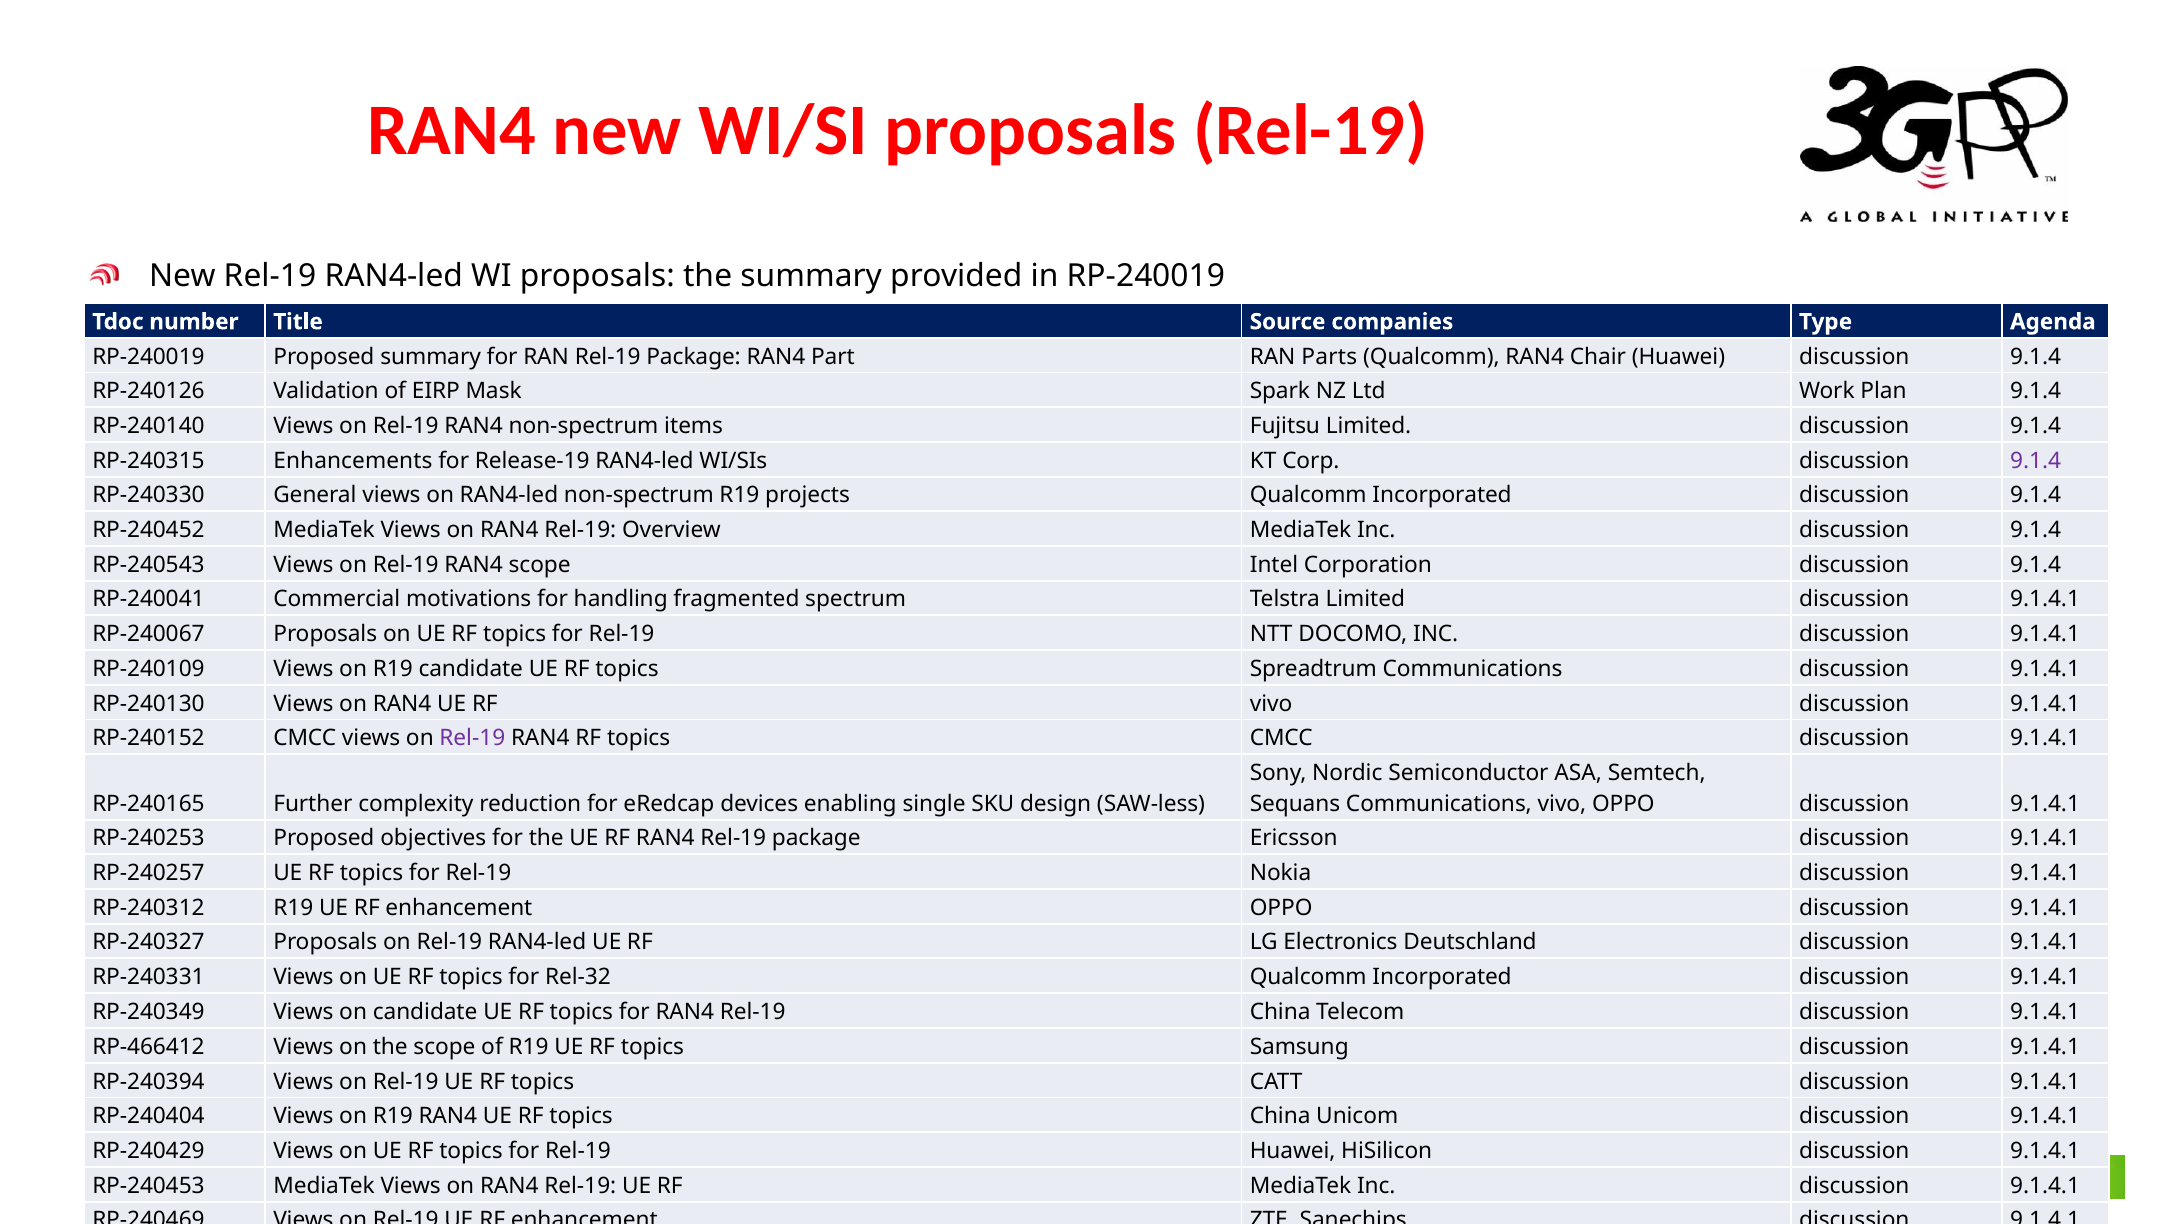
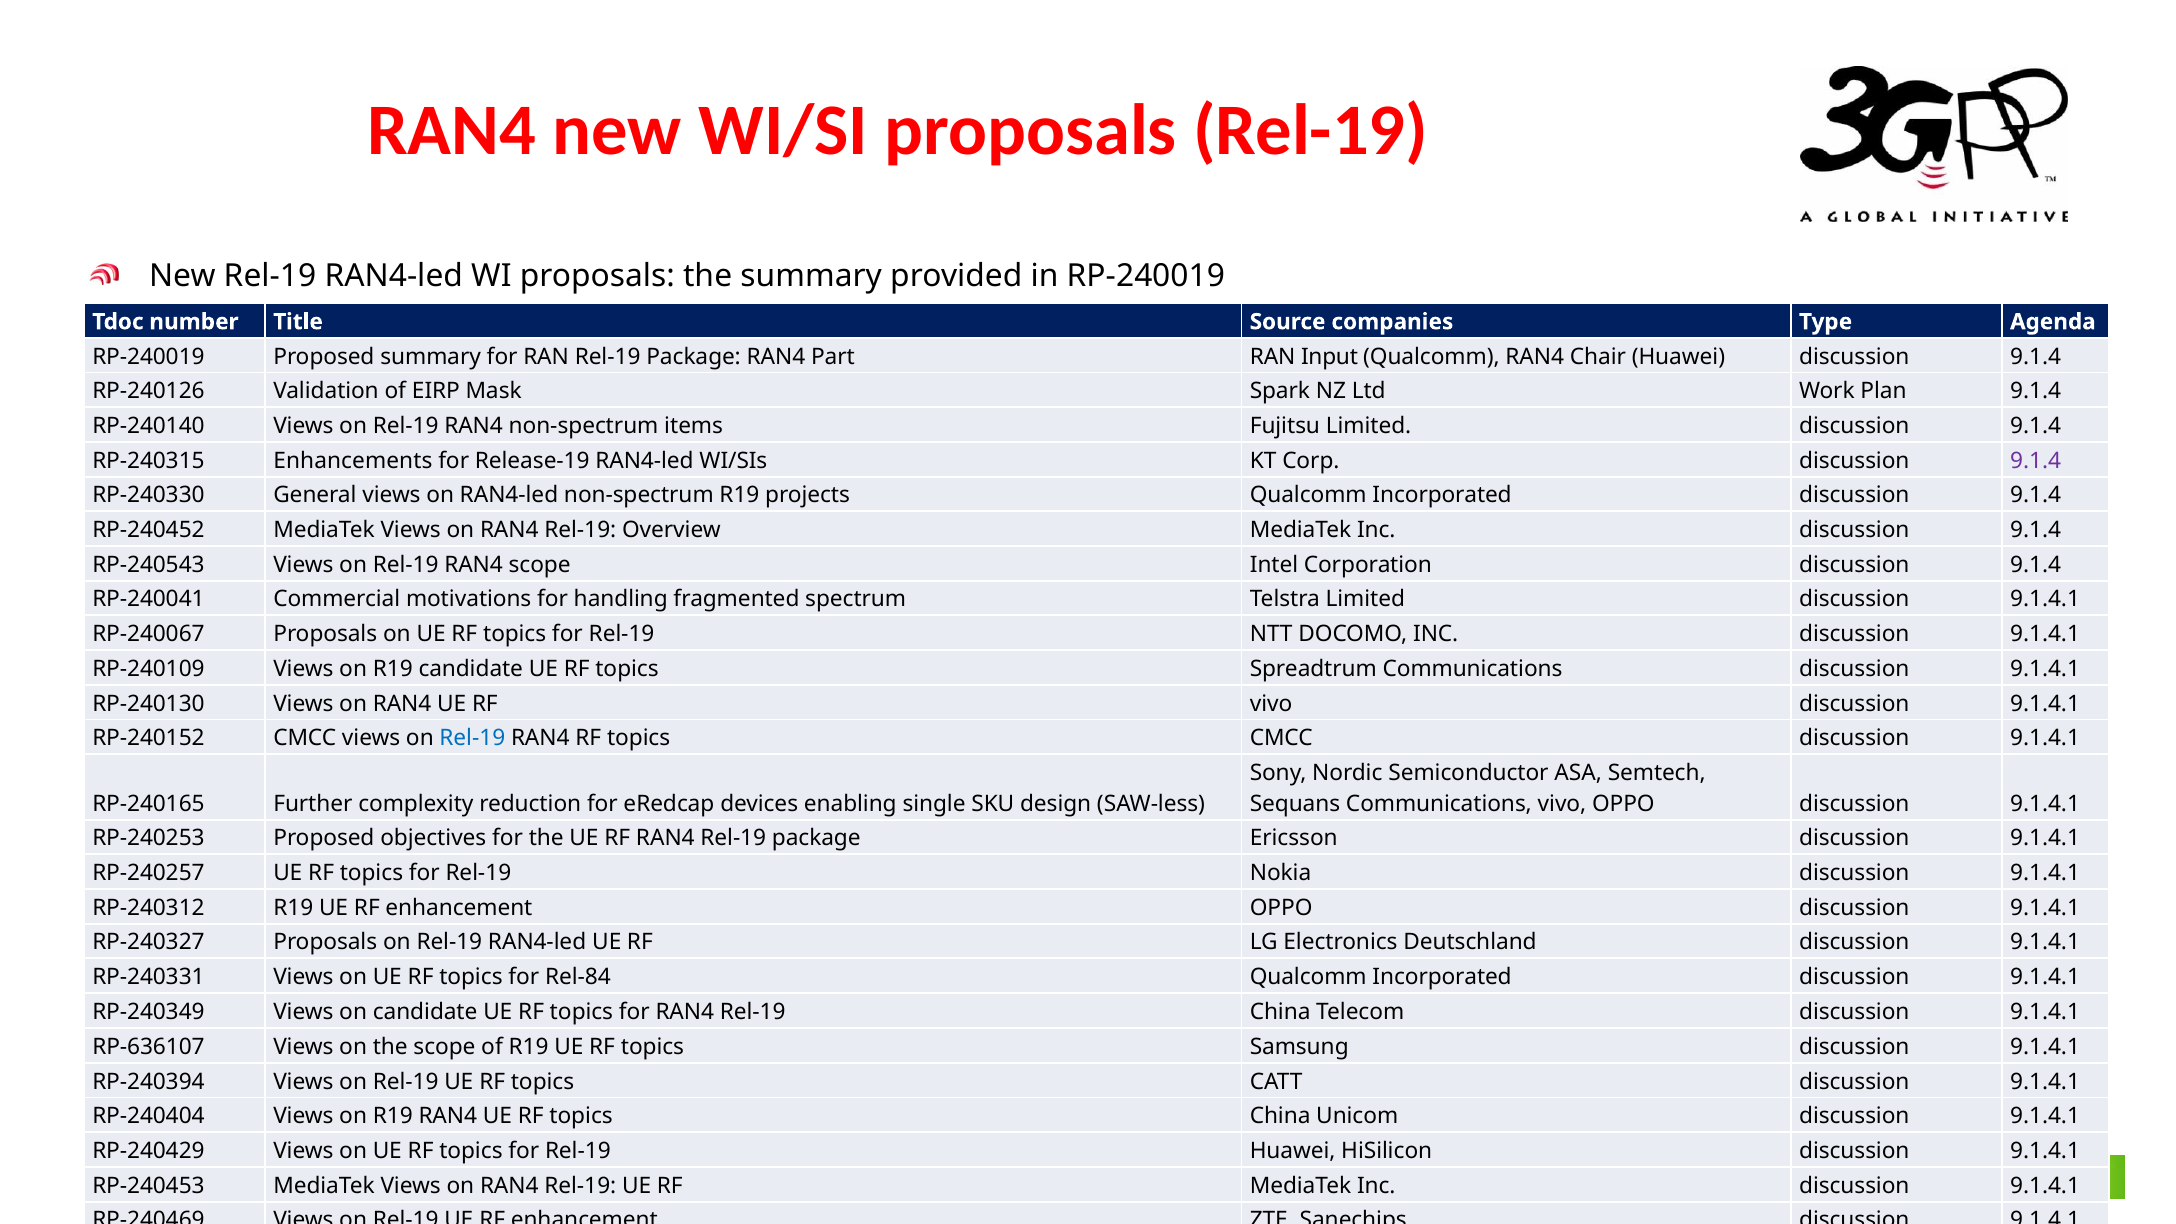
Parts: Parts -> Input
Rel-19 at (472, 738) colour: purple -> blue
Rel-32: Rel-32 -> Rel-84
RP-466412: RP-466412 -> RP-636107
